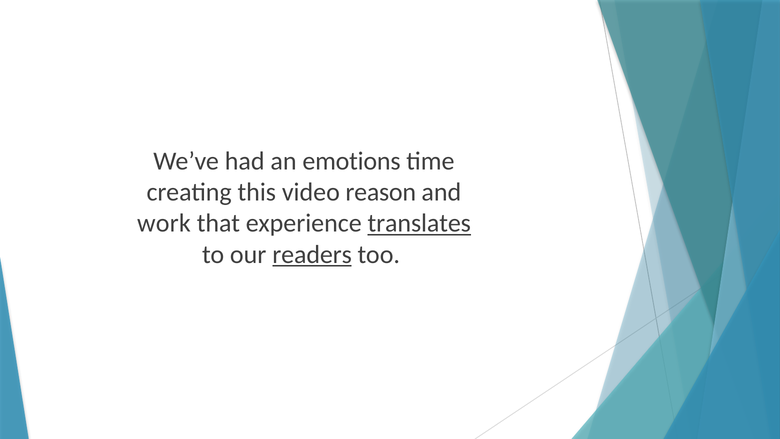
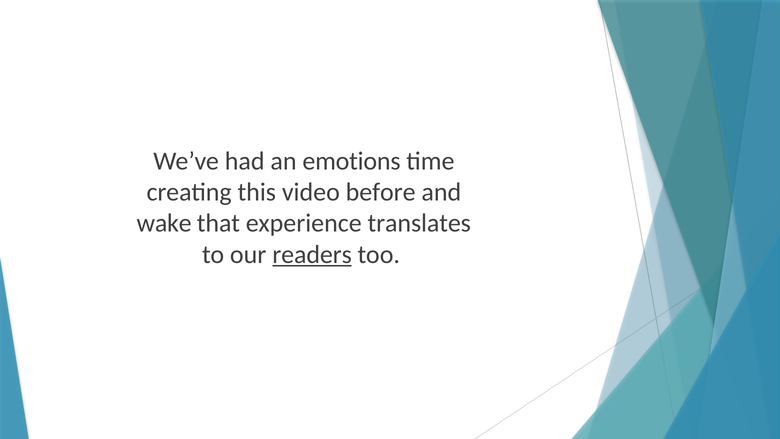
reason: reason -> before
work: work -> wake
translates underline: present -> none
